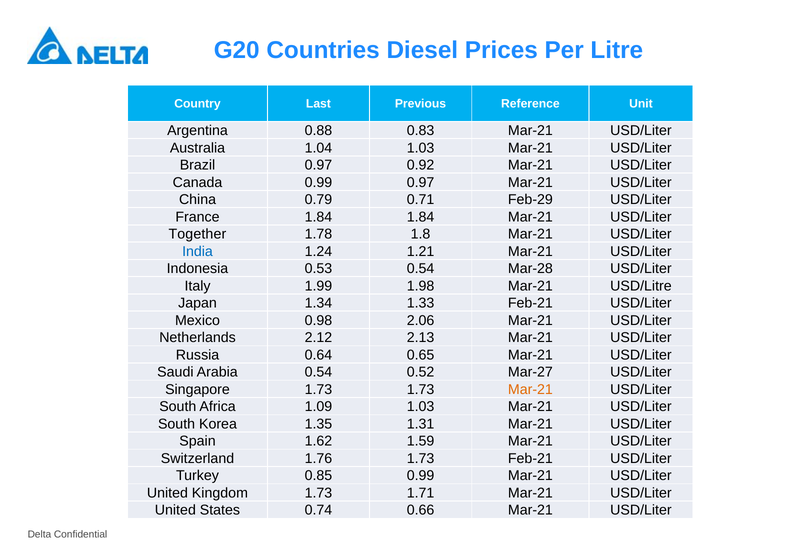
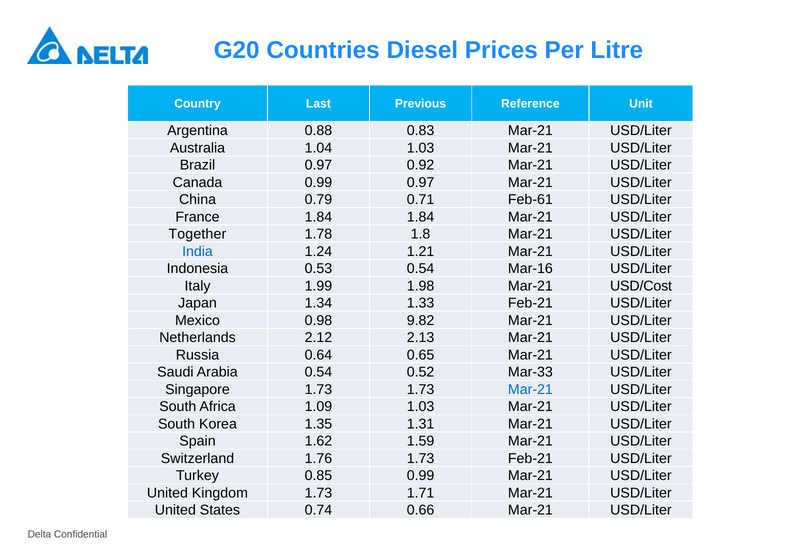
Feb-29: Feb-29 -> Feb-61
Mar-28: Mar-28 -> Mar-16
USD/Litre: USD/Litre -> USD/Cost
2.06: 2.06 -> 9.82
Mar-27: Mar-27 -> Mar-33
Mar-21 at (530, 389) colour: orange -> blue
